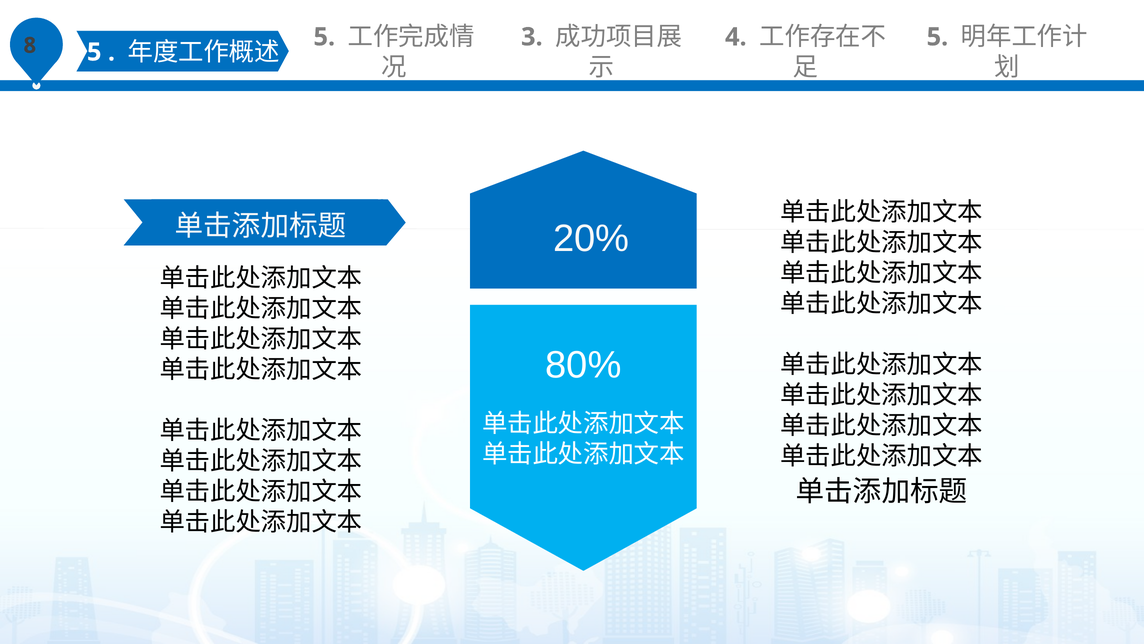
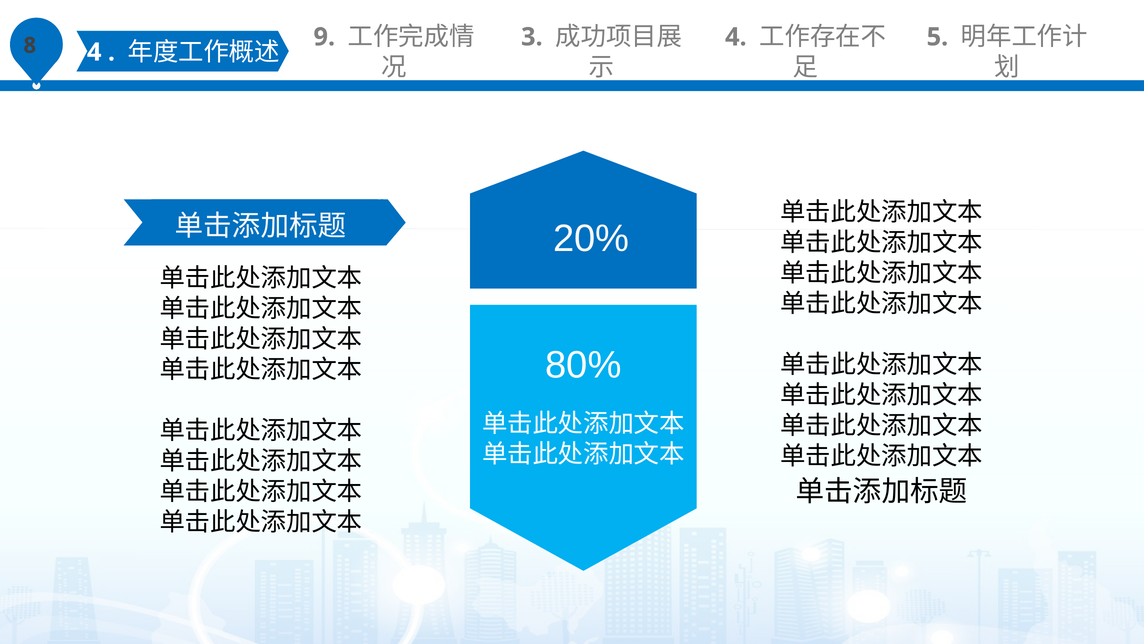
5 at (94, 52): 5 -> 4
5 at (324, 37): 5 -> 9
